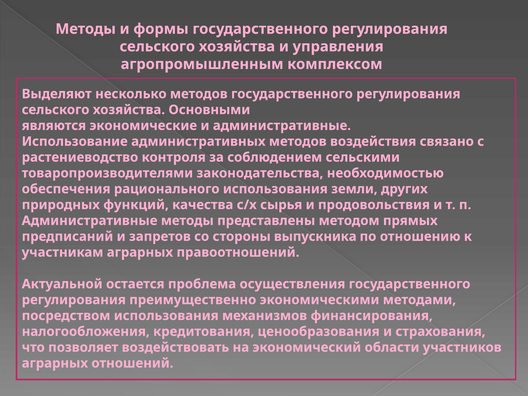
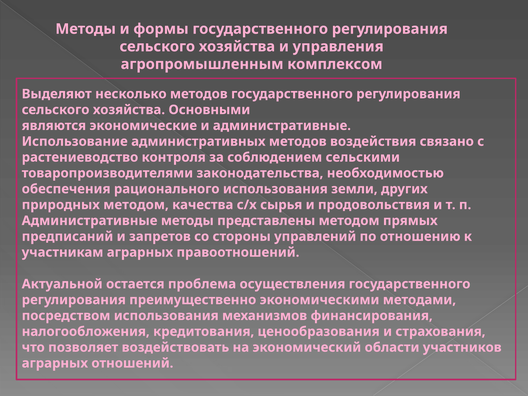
природных функций: функций -> методом
выпускника: выпускника -> управлений
